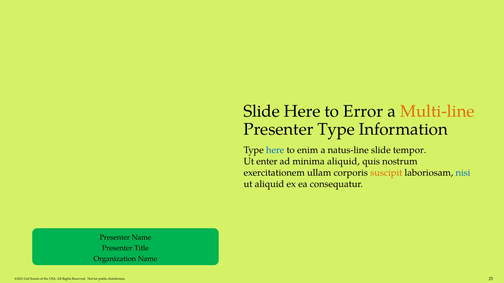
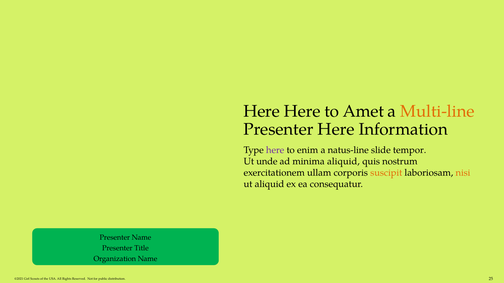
Slide at (262, 111): Slide -> Here
Error: Error -> Amet
Presenter Type: Type -> Here
here at (275, 150) colour: blue -> purple
enter: enter -> unde
nisi colour: blue -> orange
